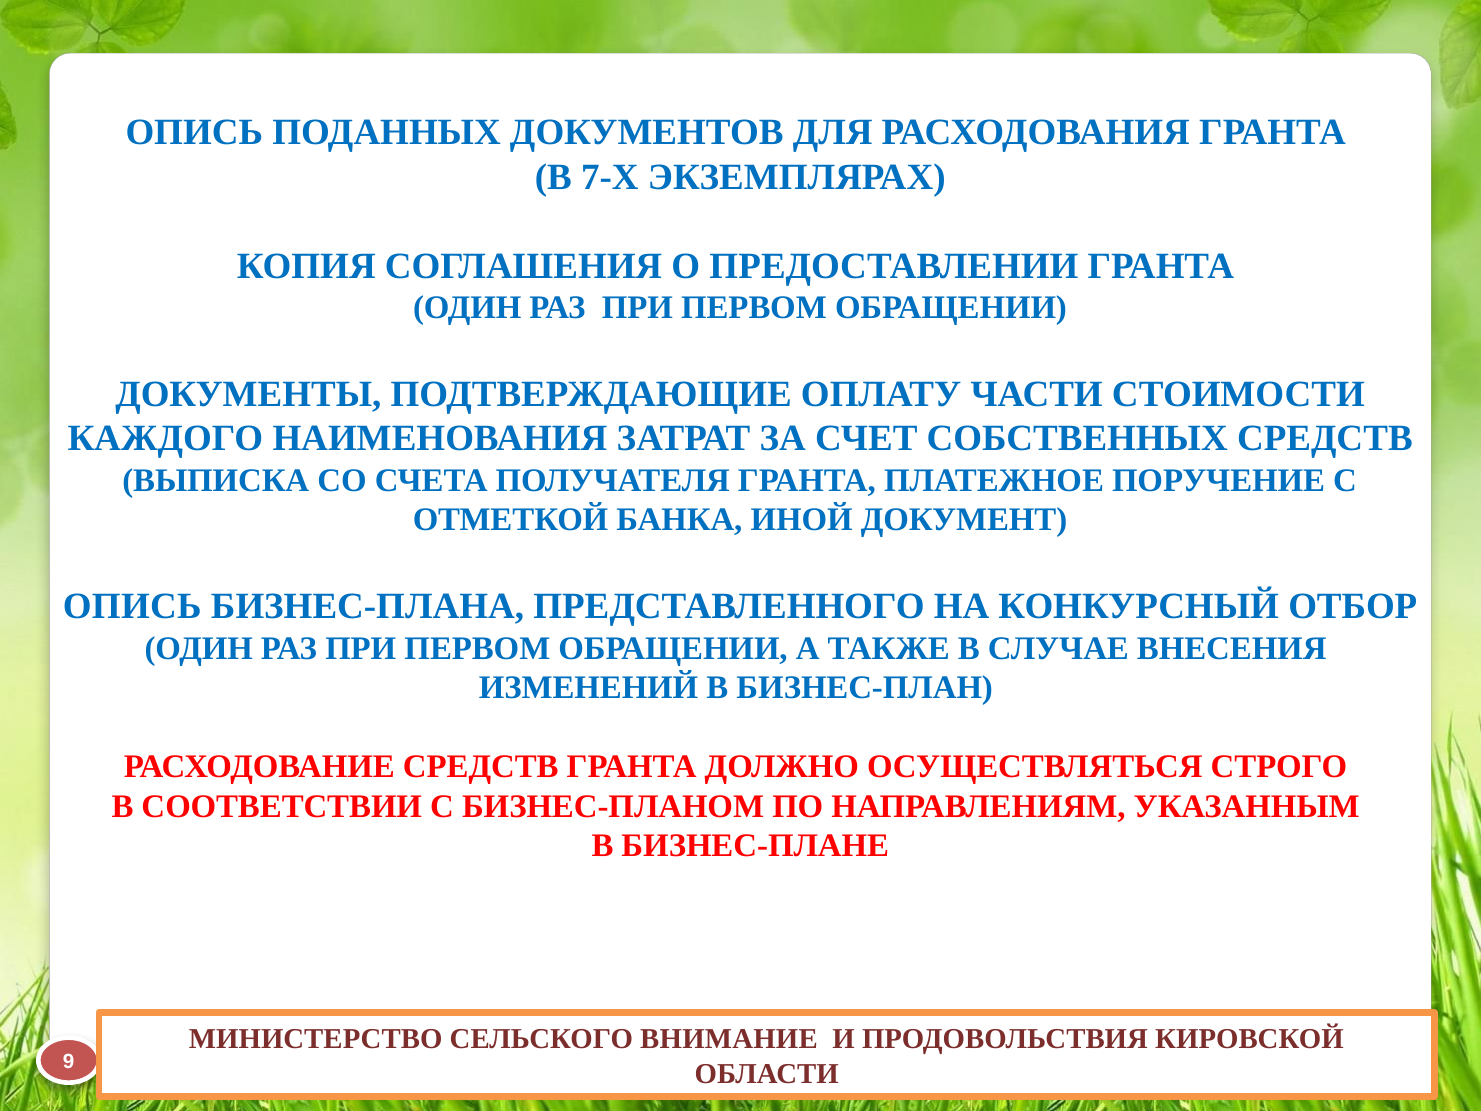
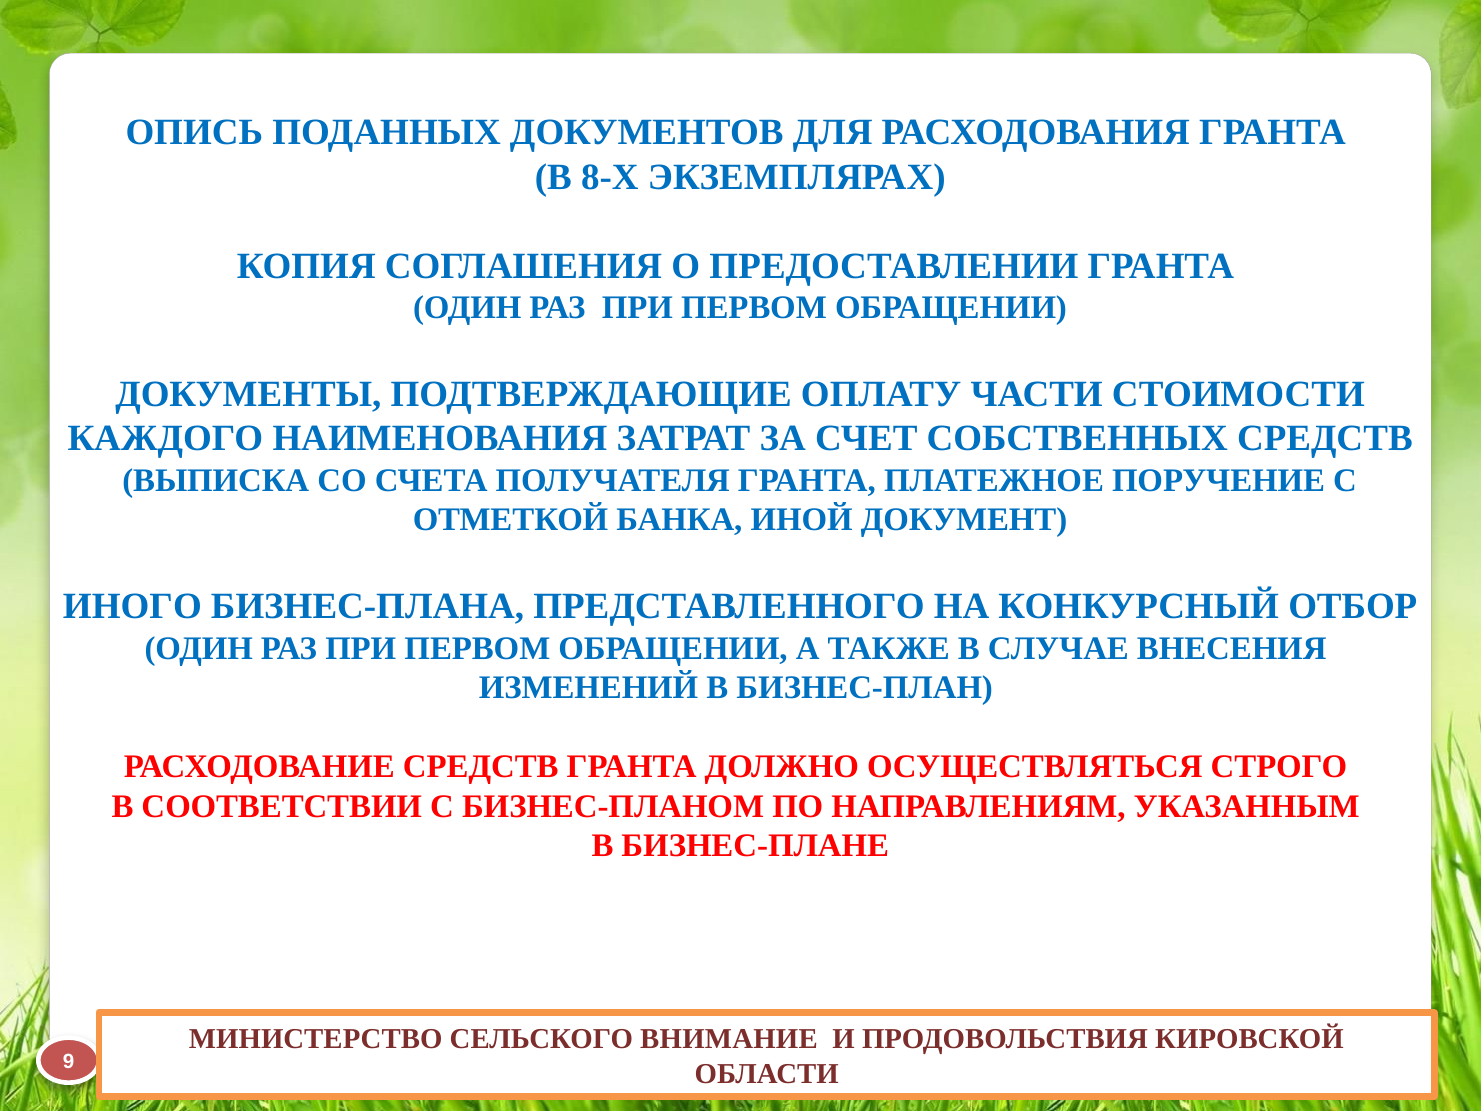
7-Х: 7-Х -> 8-Х
ОПИСЬ at (132, 606): ОПИСЬ -> ИНОГО
